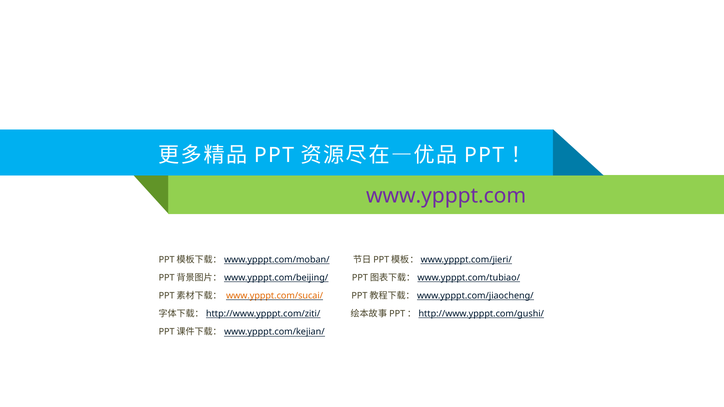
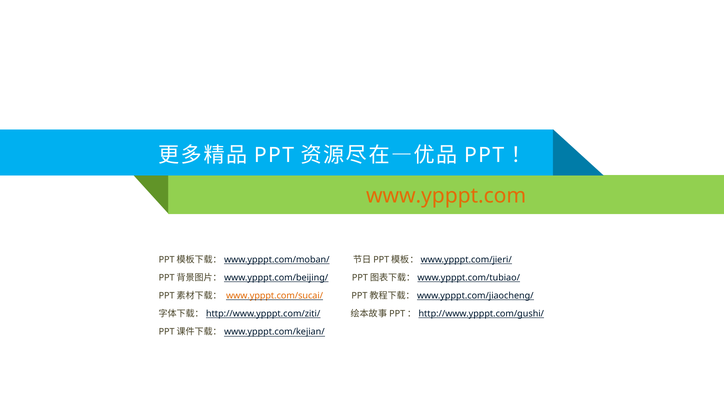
www.ypppt.com colour: purple -> orange
